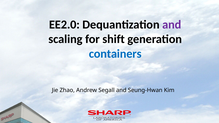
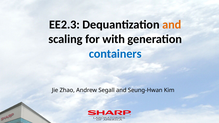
EE2.0: EE2.0 -> EE2.3
and at (172, 25) colour: purple -> orange
shift: shift -> with
